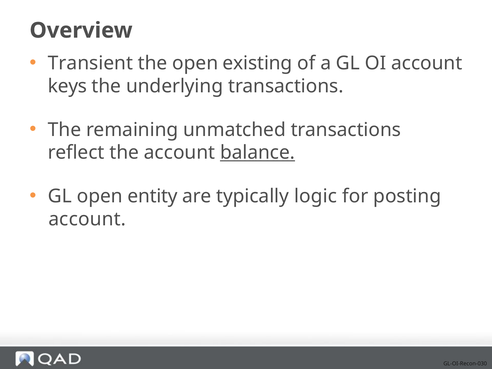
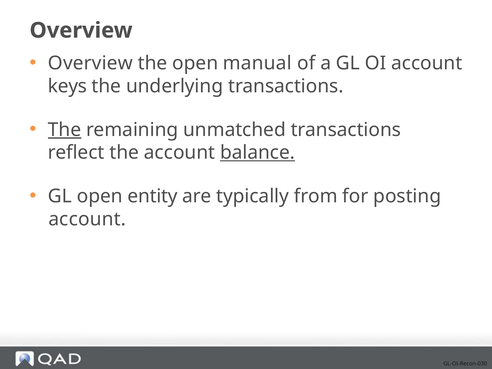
Transient at (90, 63): Transient -> Overview
existing: existing -> manual
The at (65, 130) underline: none -> present
logic: logic -> from
